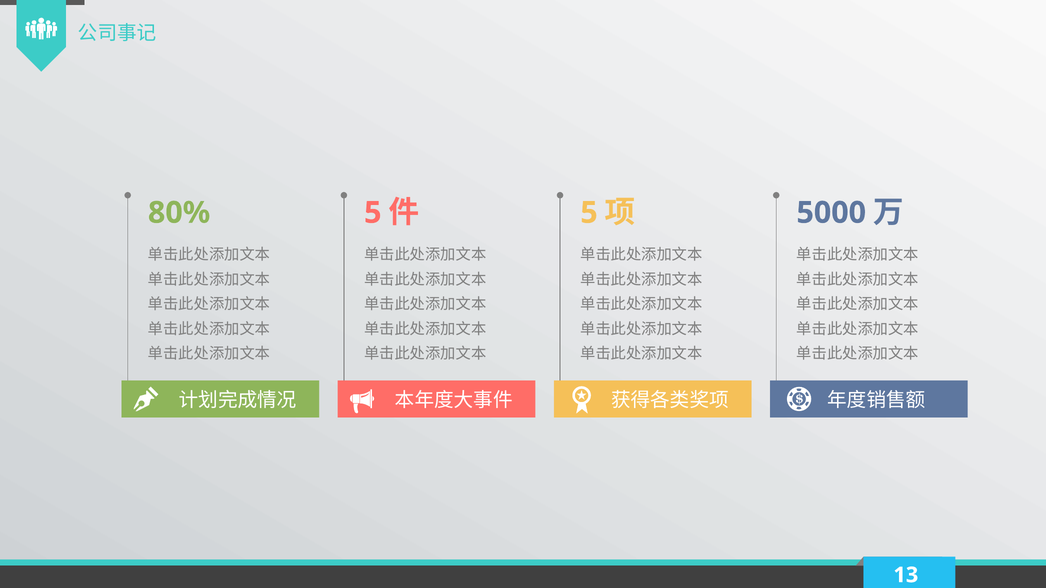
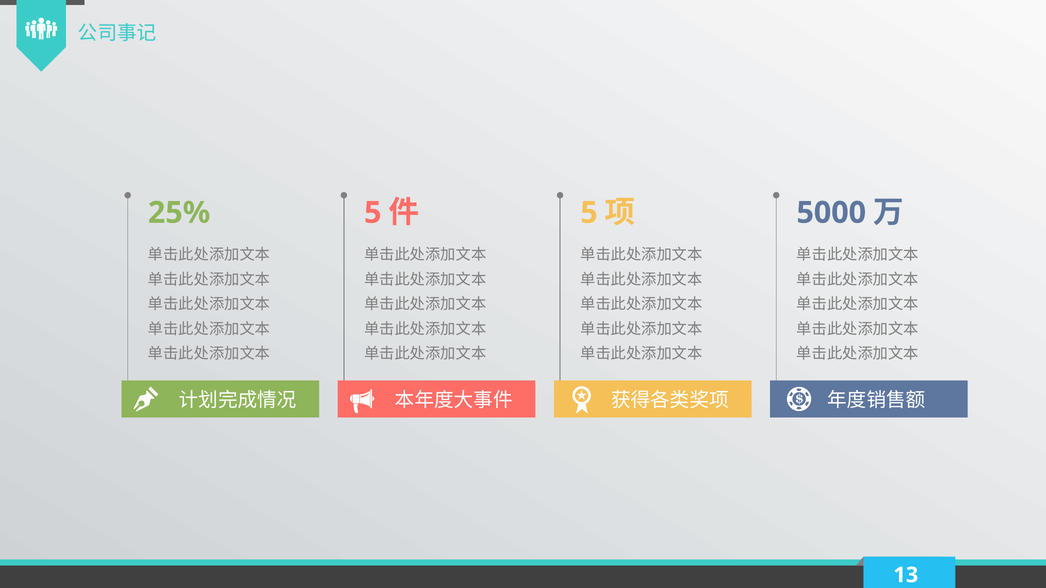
80%: 80% -> 25%
